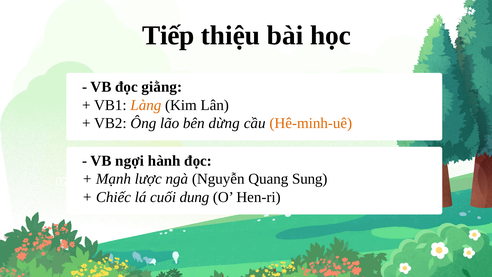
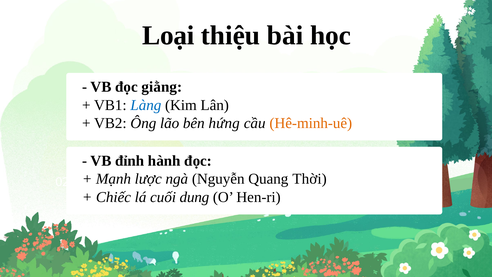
Tiếp: Tiếp -> Loại
Làng colour: orange -> blue
dừng: dừng -> hứng
ngợi: ngợi -> đỉnh
Sung: Sung -> Thời
